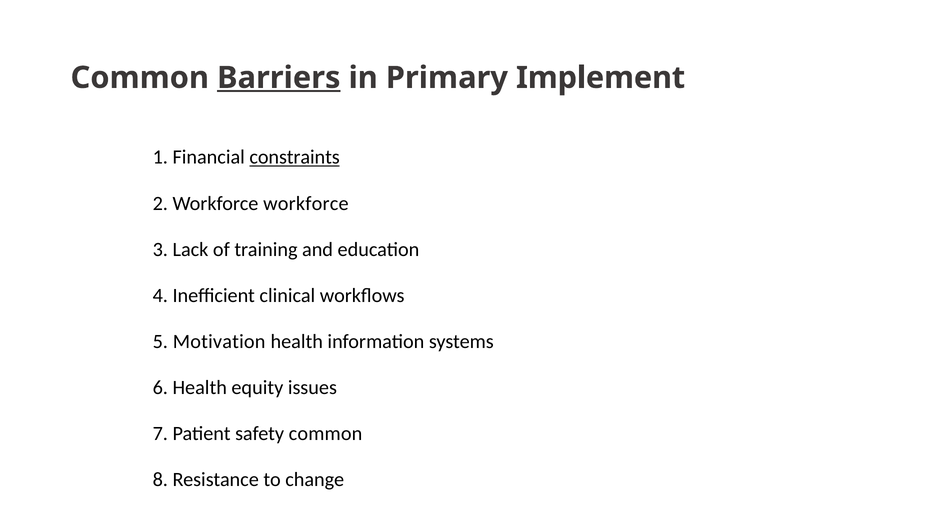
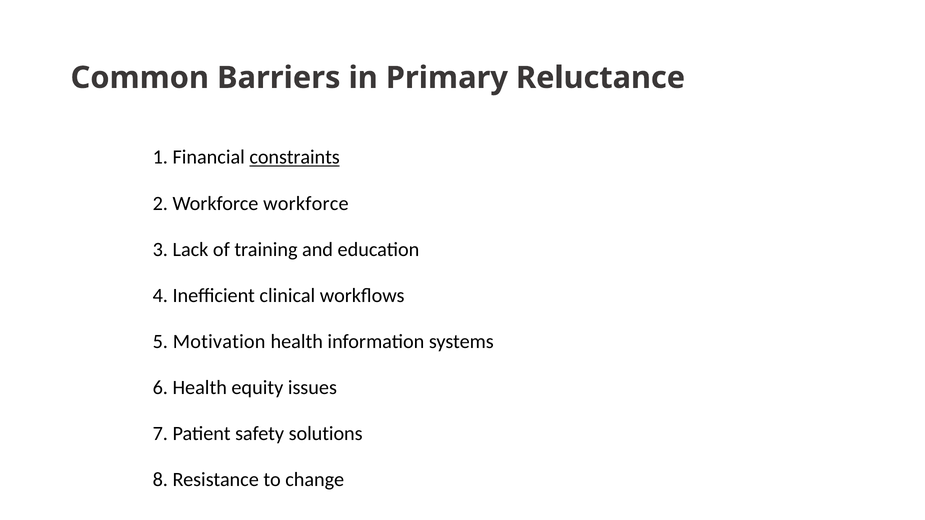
Barriers underline: present -> none
Implement: Implement -> Reluctance
safety common: common -> solutions
